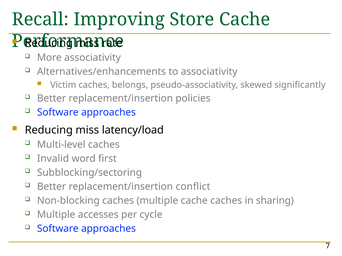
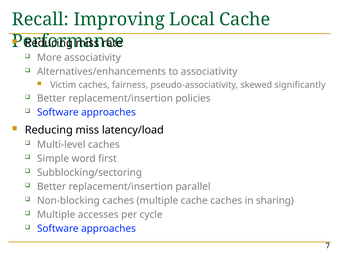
Store: Store -> Local
belongs: belongs -> fairness
Invalid: Invalid -> Simple
conflict: conflict -> parallel
